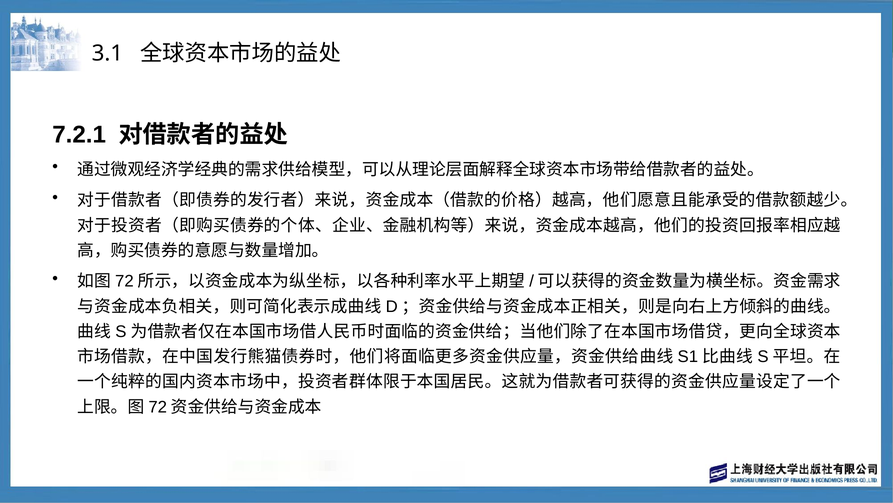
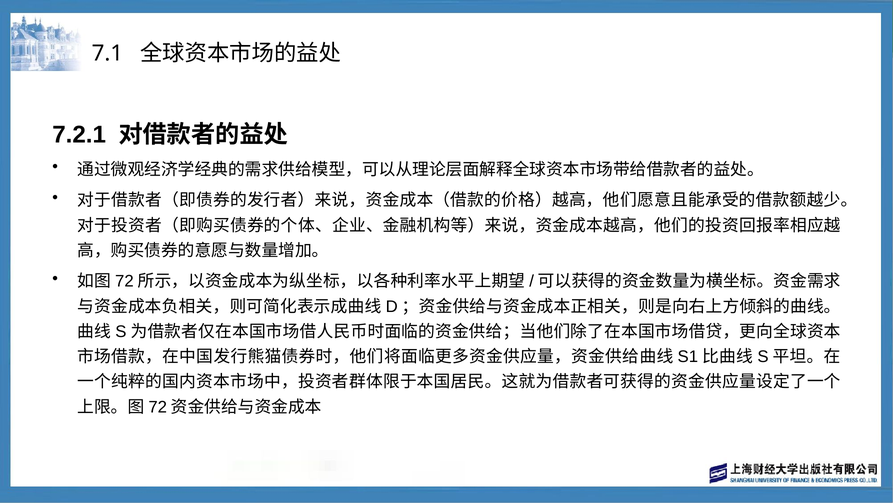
3.1: 3.1 -> 7.1
